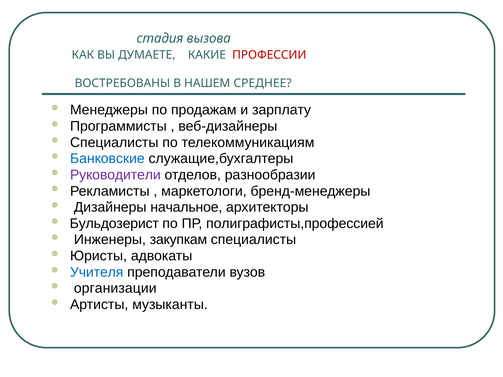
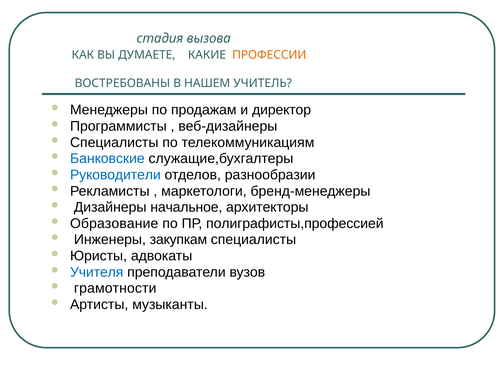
ПРОФЕССИИ colour: red -> orange
СРЕДНЕЕ: СРЕДНЕЕ -> УЧИТЕЛЬ
зарплату: зарплату -> директор
Руководители colour: purple -> blue
Бульдозерист: Бульдозерист -> Образование
организации: организации -> грамотности
